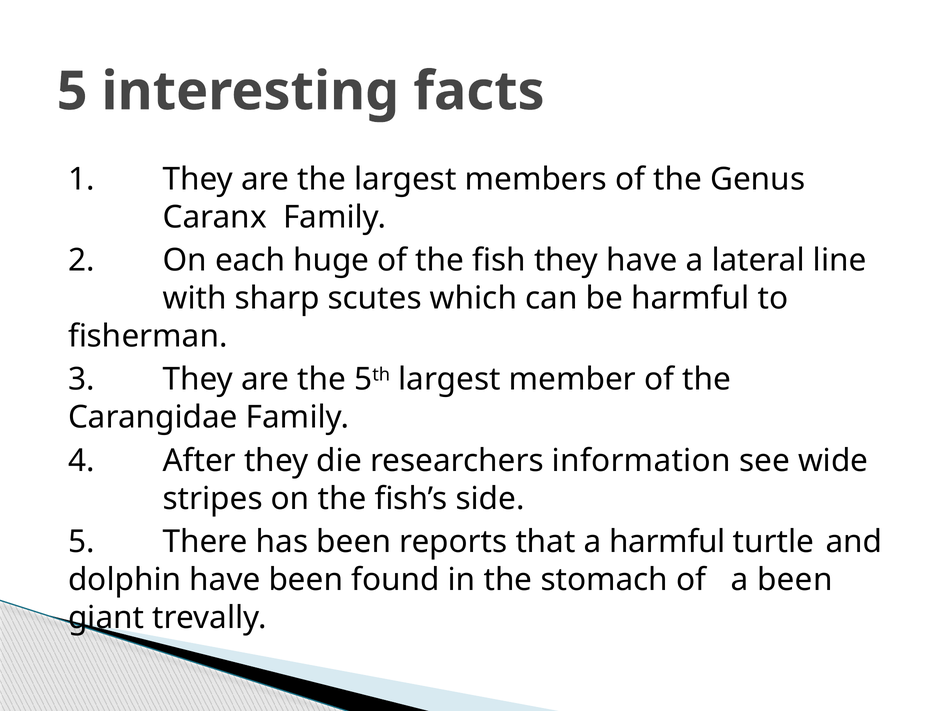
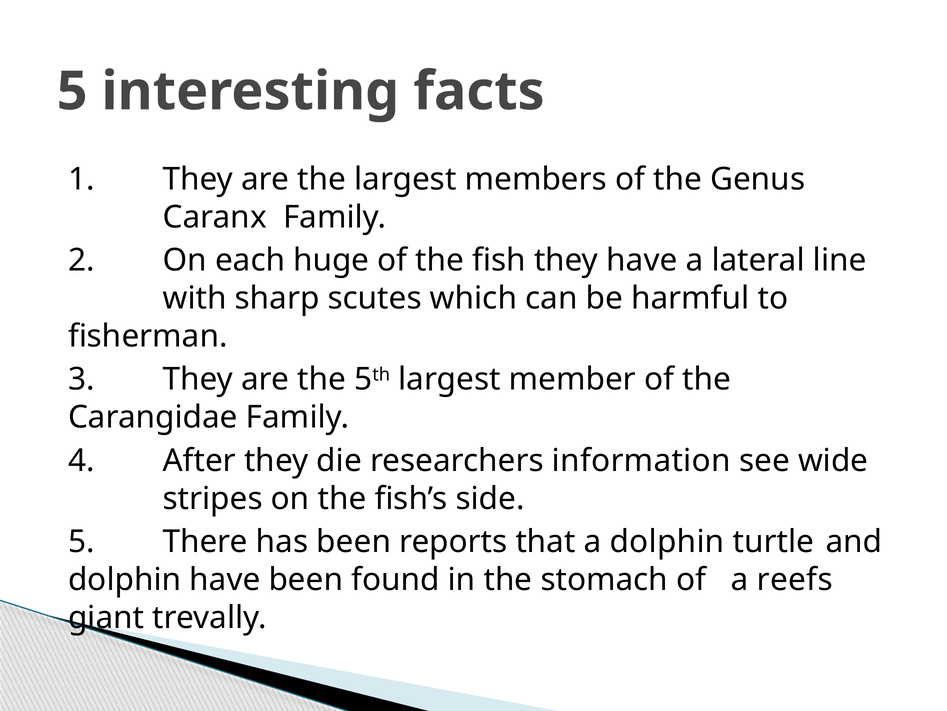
a harmful: harmful -> dolphin
a been: been -> reefs
